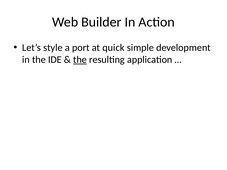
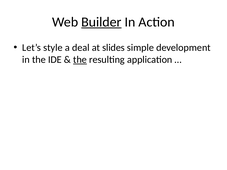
Builder underline: none -> present
port: port -> deal
quick: quick -> slides
